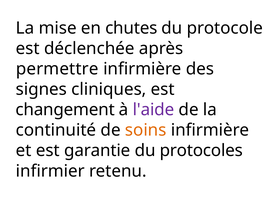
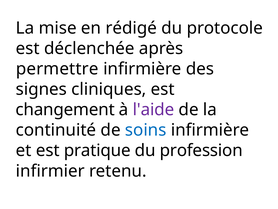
chutes: chutes -> rédigé
soins colour: orange -> blue
garantie: garantie -> pratique
protocoles: protocoles -> profession
